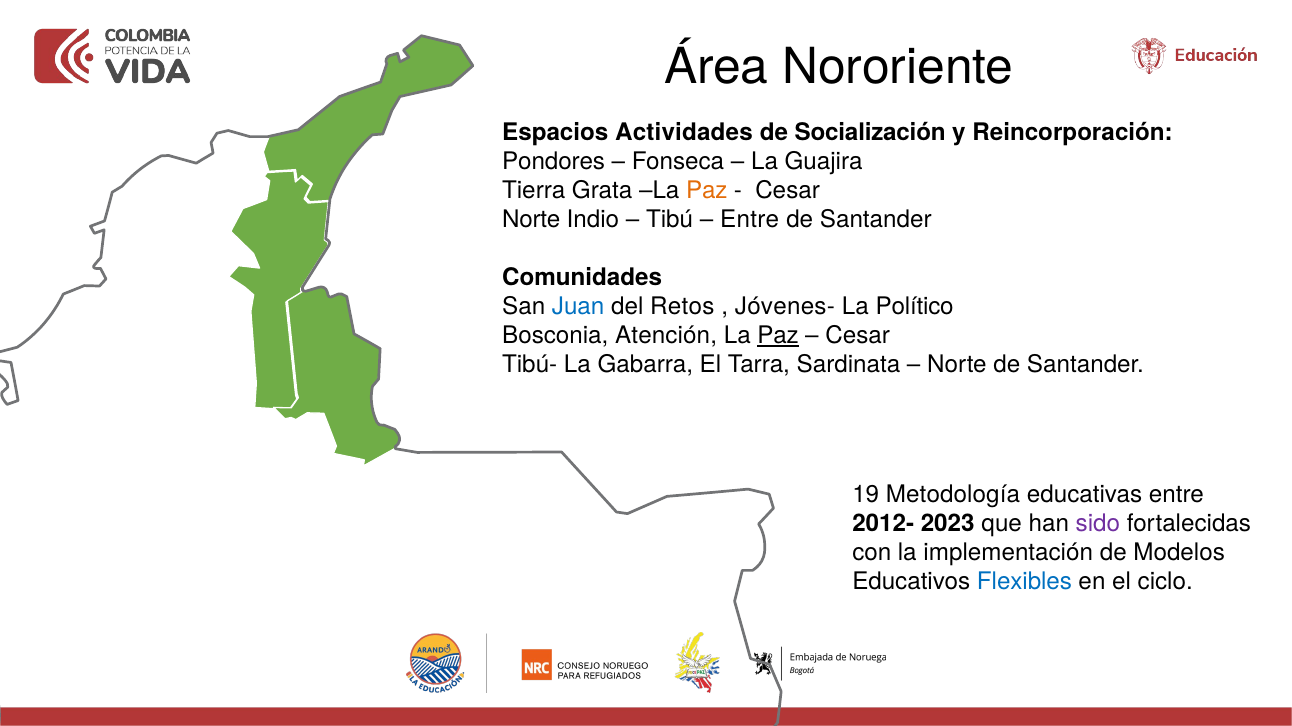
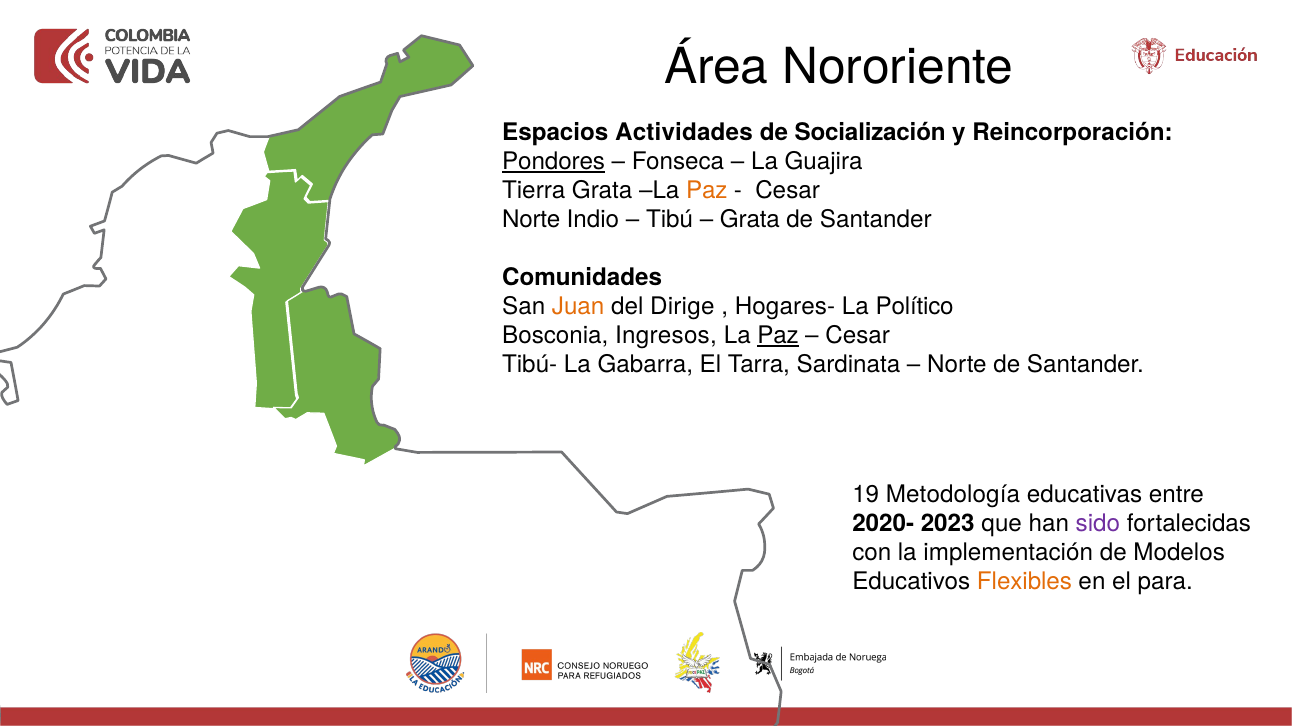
Pondores underline: none -> present
Entre at (750, 220): Entre -> Grata
Juan colour: blue -> orange
Retos: Retos -> Dirige
Jóvenes-: Jóvenes- -> Hogares-
Atención: Atención -> Ingresos
2012-: 2012- -> 2020-
Flexibles colour: blue -> orange
ciclo: ciclo -> para
